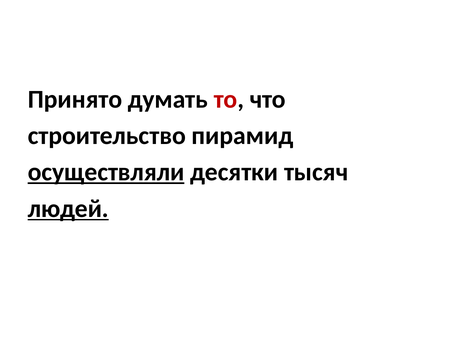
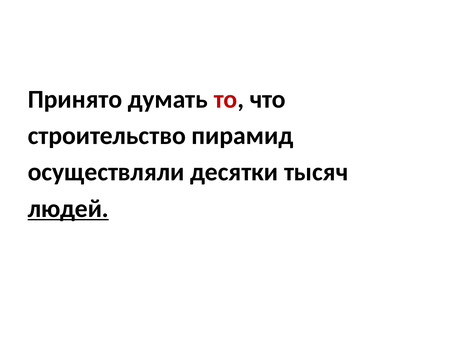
осуществляли underline: present -> none
